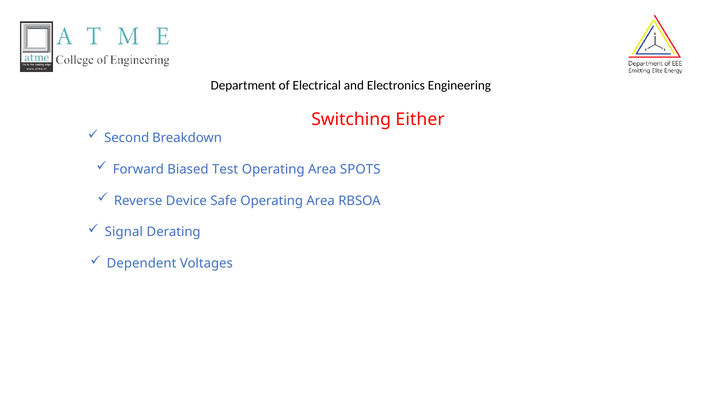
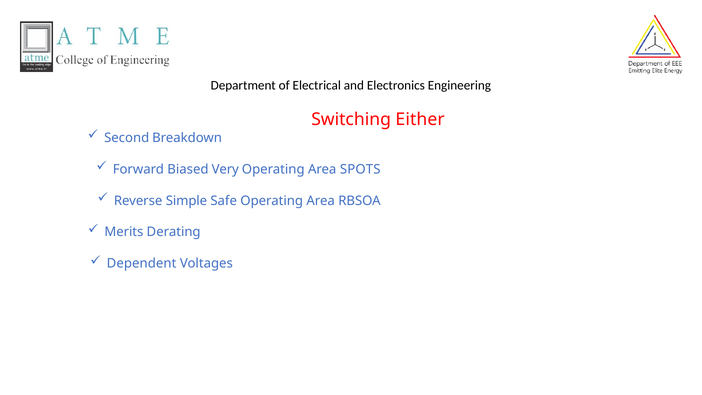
Test: Test -> Very
Device: Device -> Simple
Signal: Signal -> Merits
